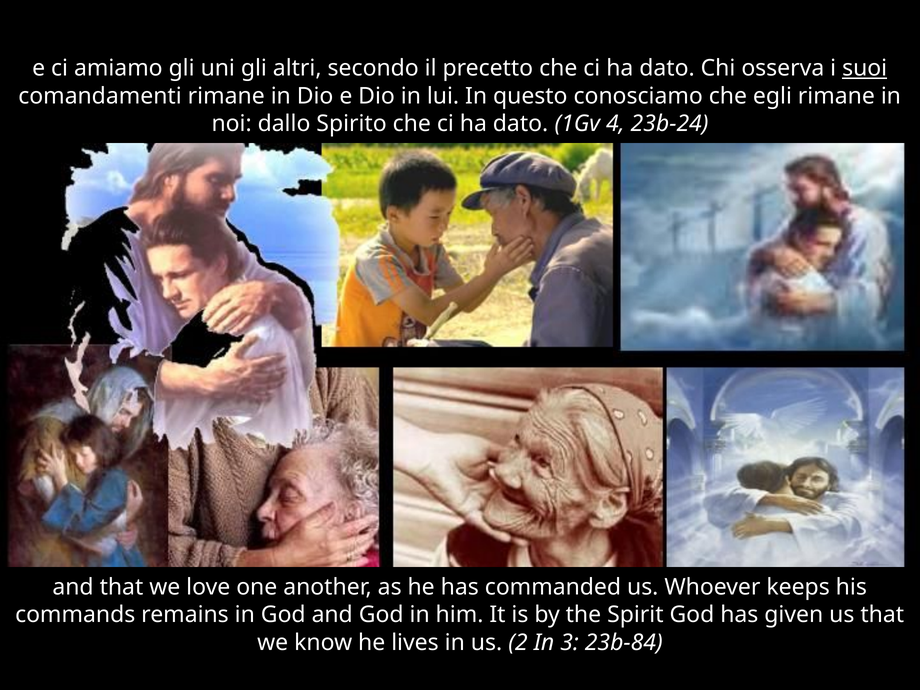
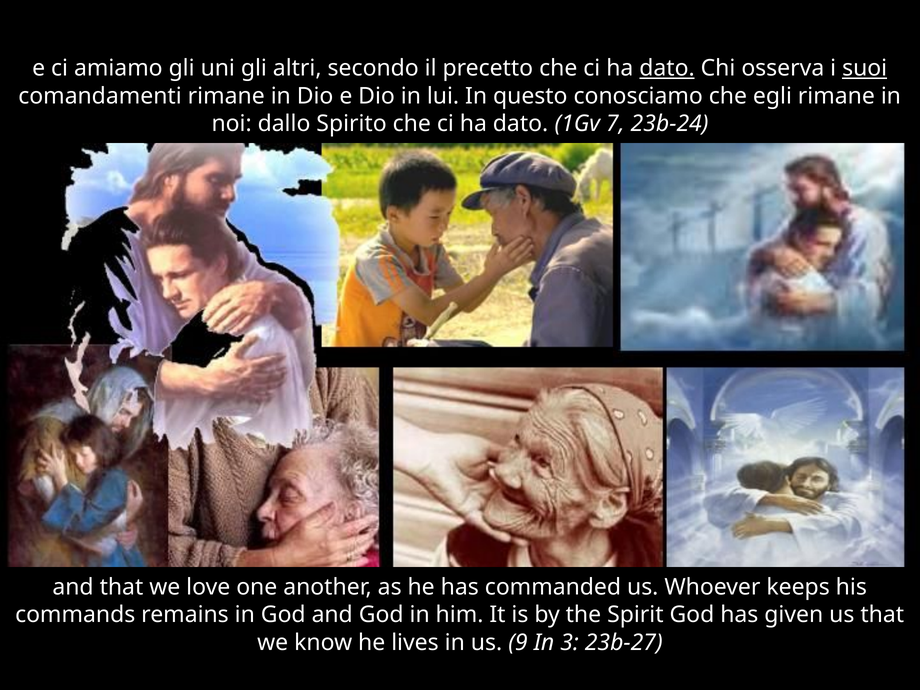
dato at (667, 68) underline: none -> present
4: 4 -> 7
2: 2 -> 9
23b-84: 23b-84 -> 23b-27
